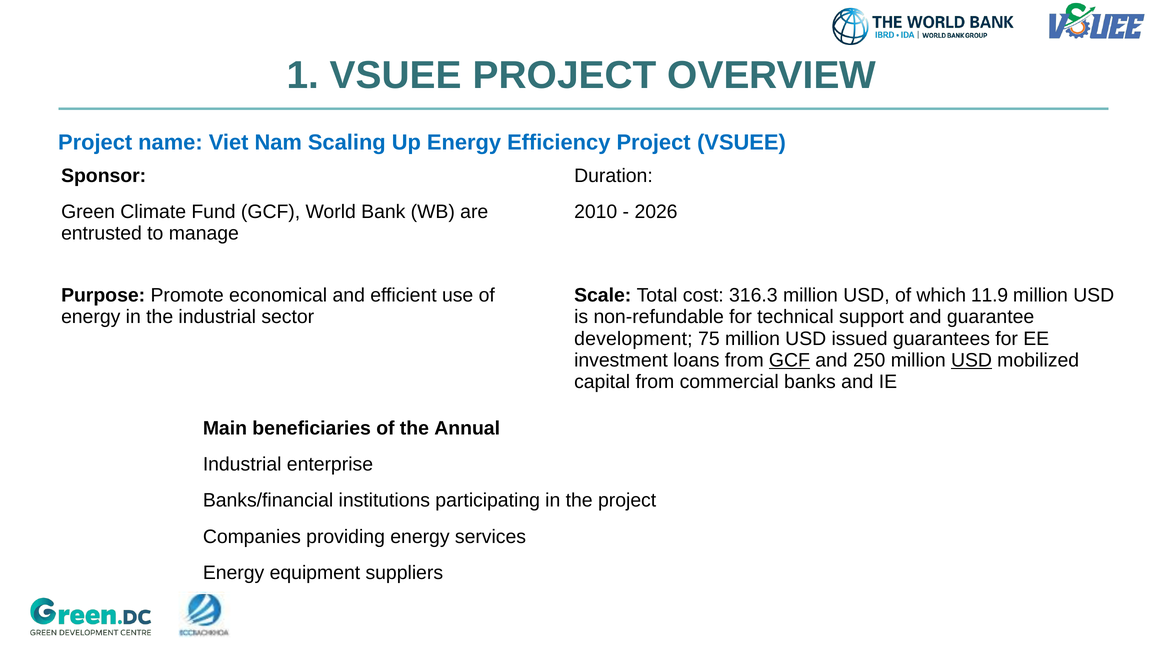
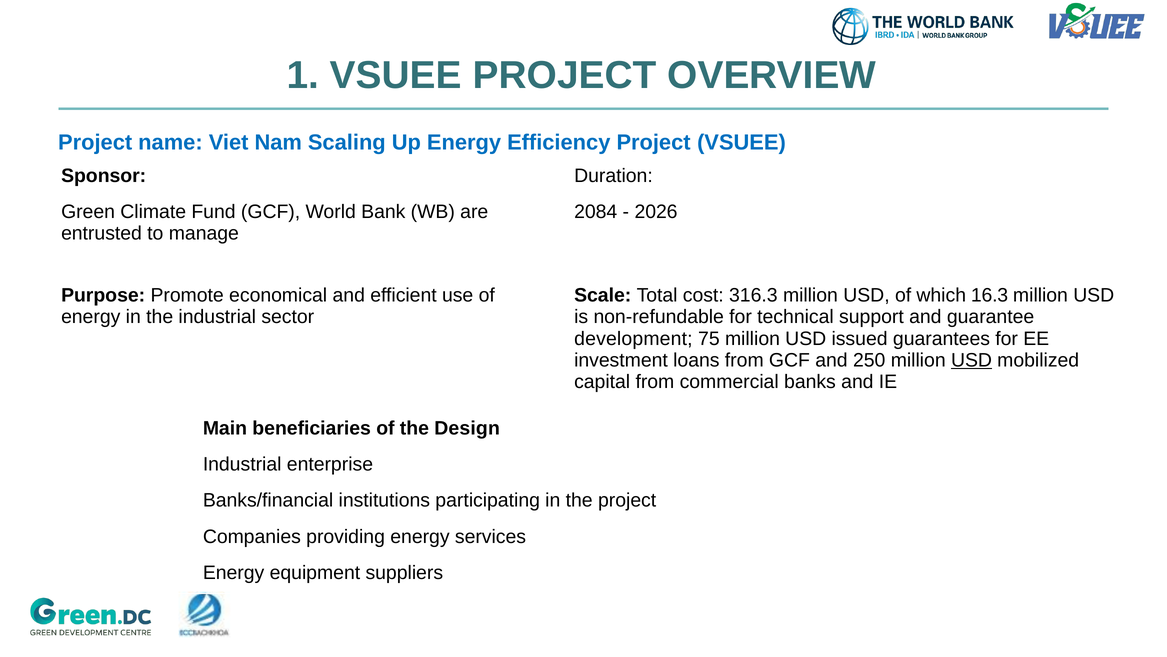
2010: 2010 -> 2084
11.9: 11.9 -> 16.3
GCF at (789, 360) underline: present -> none
Annual: Annual -> Design
